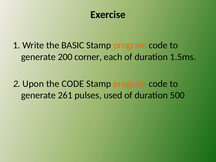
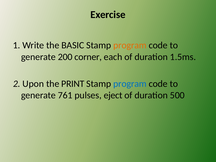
the CODE: CODE -> PRINT
program at (130, 84) colour: orange -> blue
261: 261 -> 761
used: used -> eject
